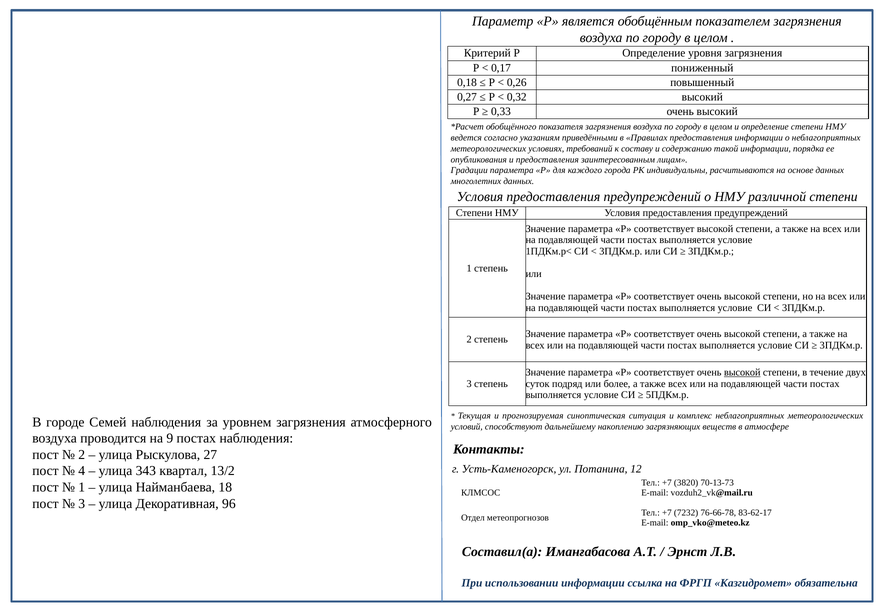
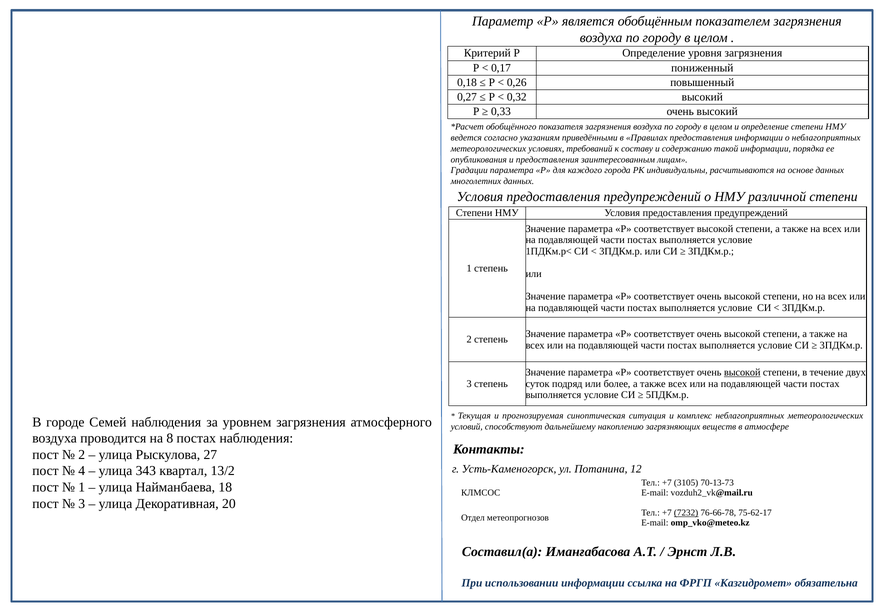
9: 9 -> 8
3820: 3820 -> 3105
96: 96 -> 20
7232 underline: none -> present
83-62-17: 83-62-17 -> 75-62-17
